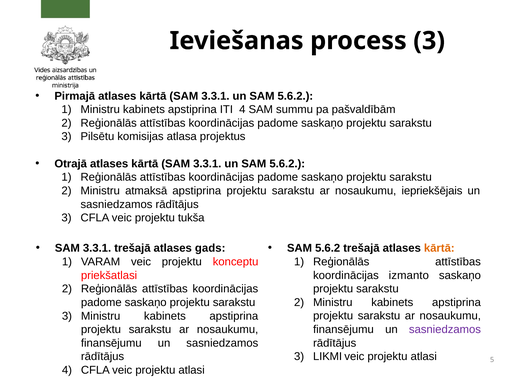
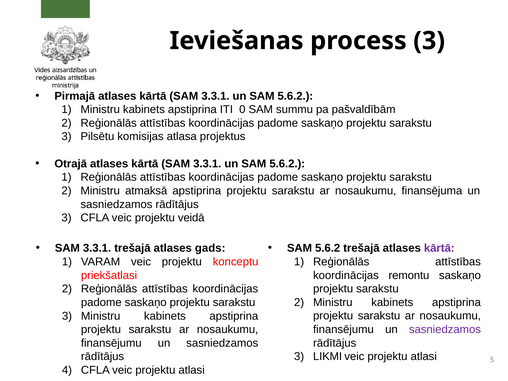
ITI 4: 4 -> 0
iepriekšējais: iepriekšējais -> finansējuma
tukša: tukša -> veidā
kārtā at (439, 248) colour: orange -> purple
izmanto: izmanto -> remontu
